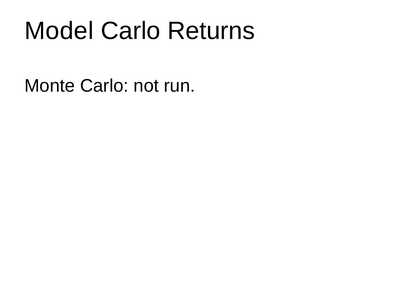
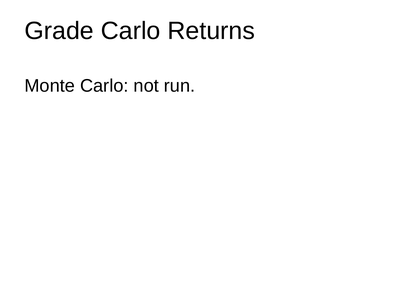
Model: Model -> Grade
